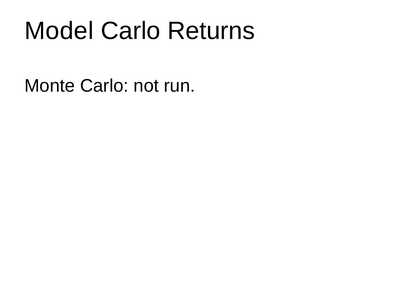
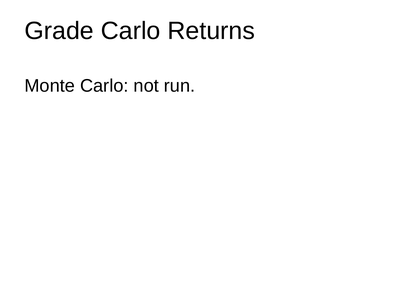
Model: Model -> Grade
